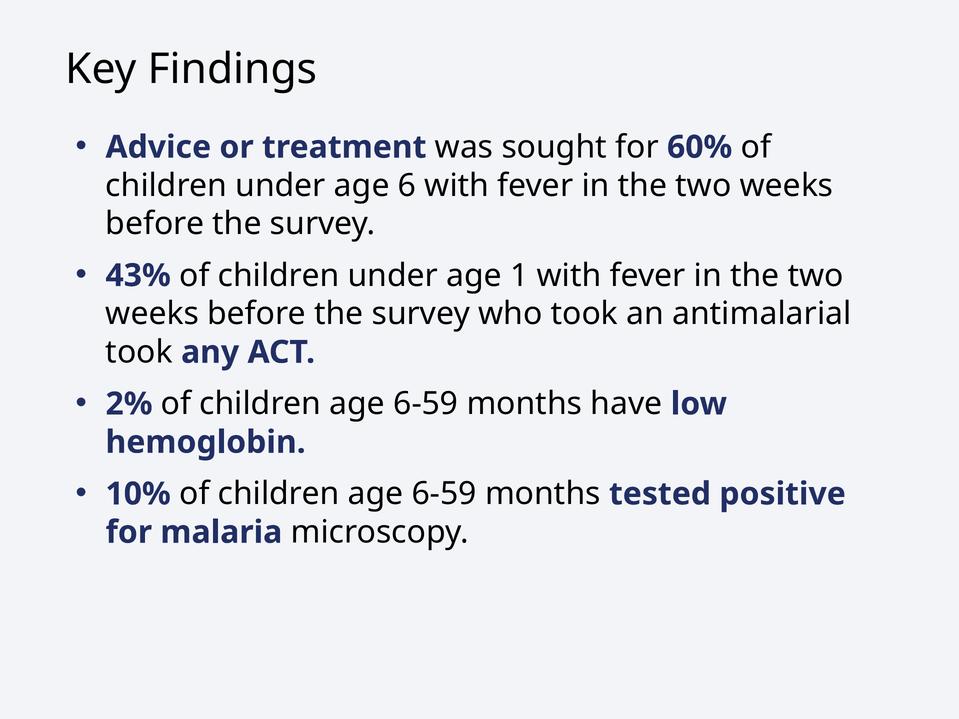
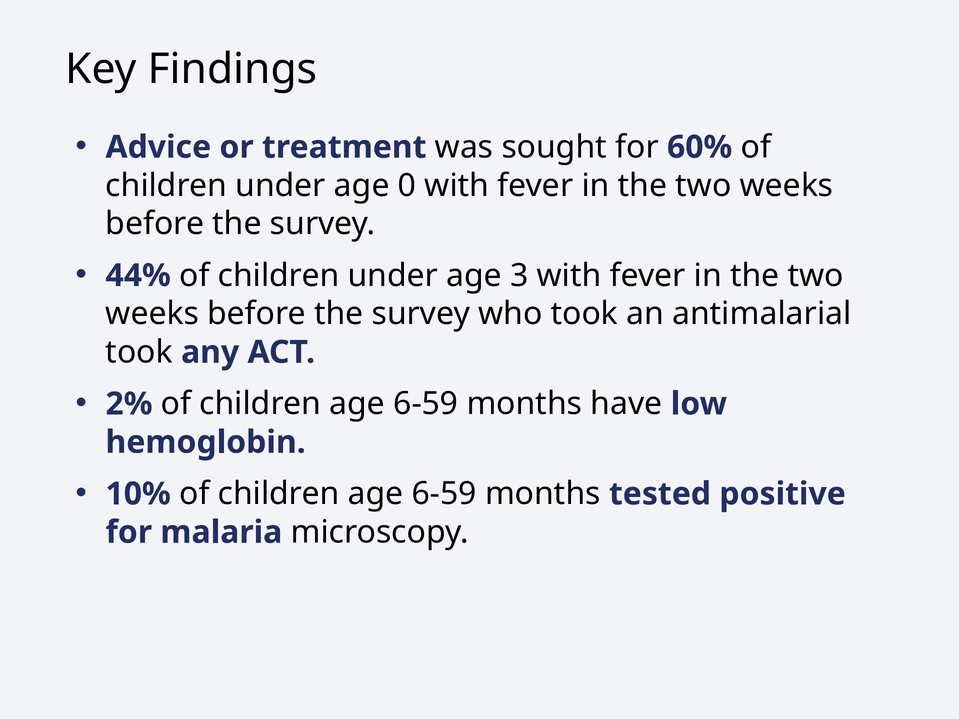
6: 6 -> 0
43%: 43% -> 44%
1: 1 -> 3
